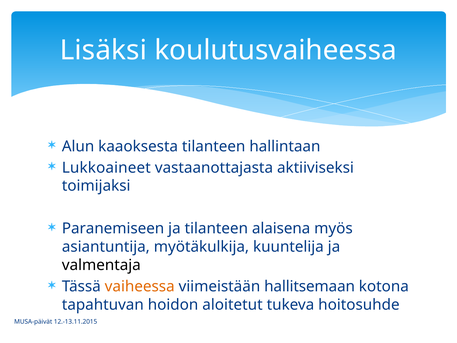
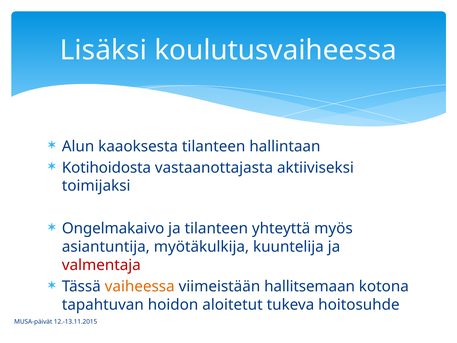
Lukkoaineet: Lukkoaineet -> Kotihoidosta
Paranemiseen: Paranemiseen -> Ongelmakaivo
alaisena: alaisena -> yhteyttä
valmentaja colour: black -> red
